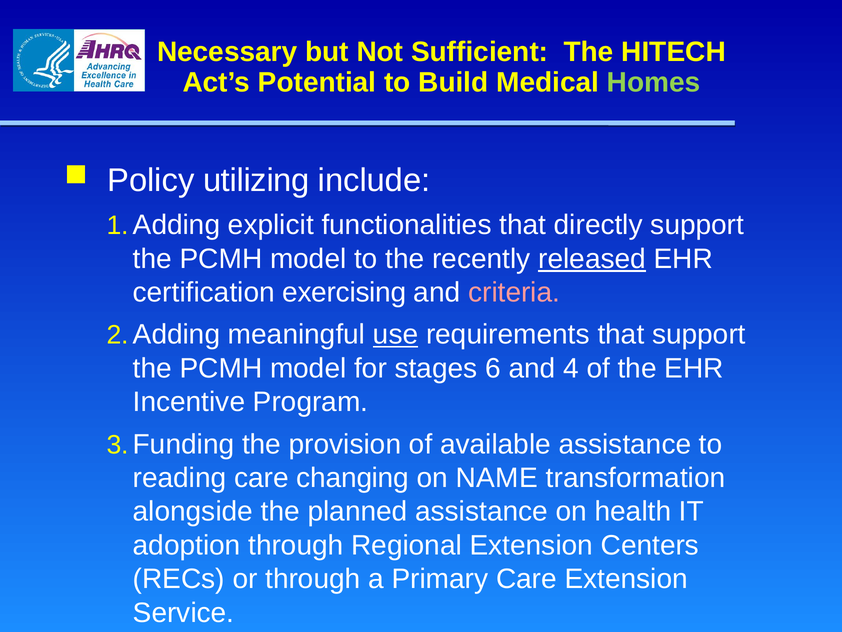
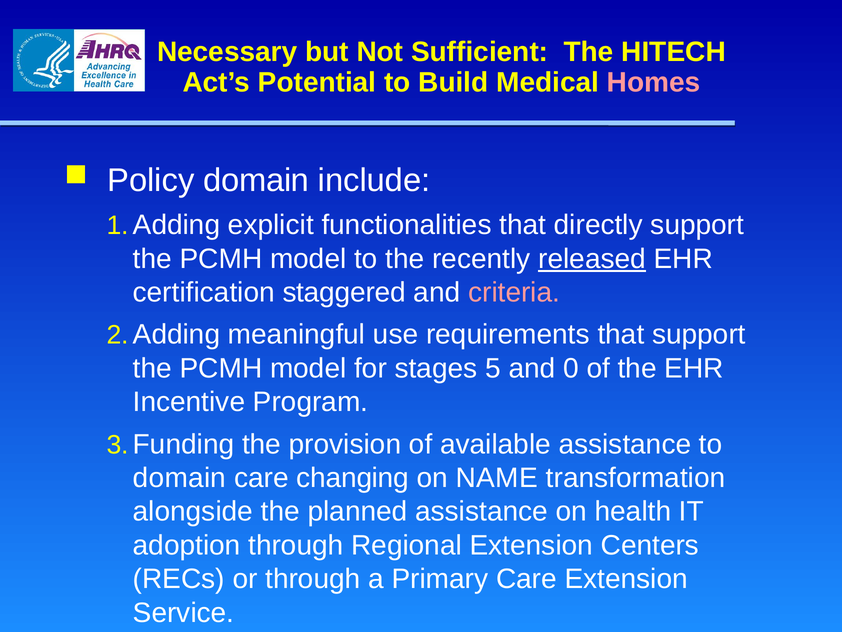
Homes colour: light green -> pink
Policy utilizing: utilizing -> domain
exercising: exercising -> staggered
use underline: present -> none
6: 6 -> 5
4: 4 -> 0
reading at (180, 478): reading -> domain
